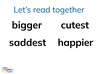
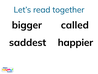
cutest: cutest -> called
